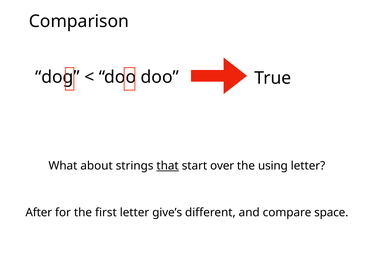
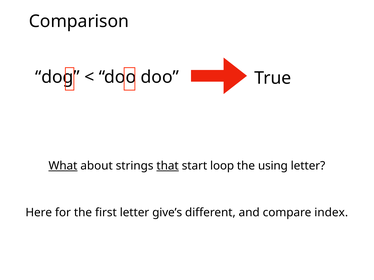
What underline: none -> present
over: over -> loop
After: After -> Here
space: space -> index
